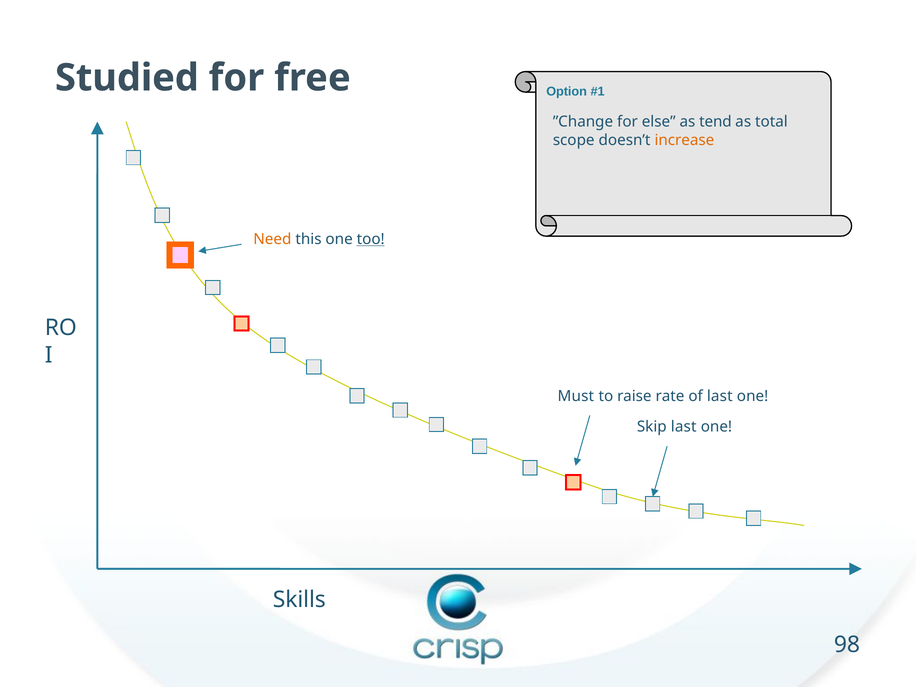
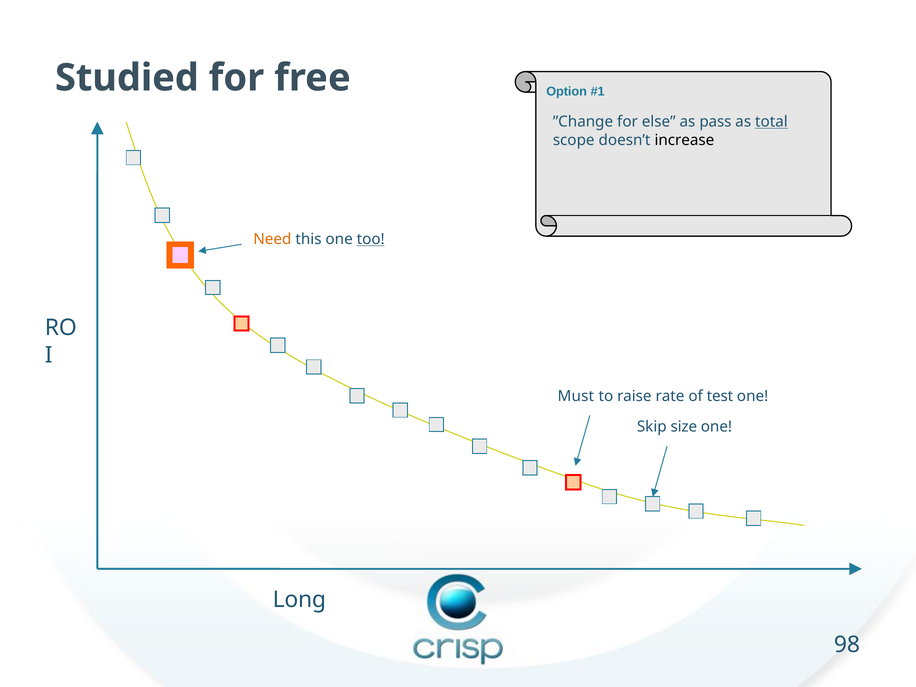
tend: tend -> pass
total underline: none -> present
increase colour: orange -> black
of last: last -> test
Skip last: last -> size
Skills: Skills -> Long
